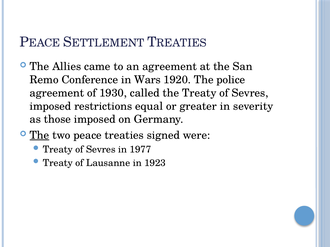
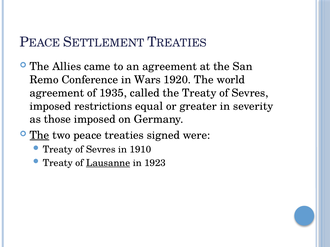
police: police -> world
1930: 1930 -> 1935
1977: 1977 -> 1910
Lausanne underline: none -> present
